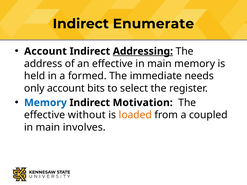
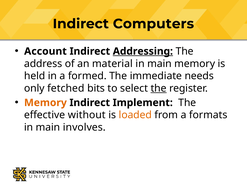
Enumerate: Enumerate -> Computers
an effective: effective -> material
only account: account -> fetched
the at (159, 88) underline: none -> present
Memory at (45, 103) colour: blue -> orange
Motivation: Motivation -> Implement
coupled: coupled -> formats
